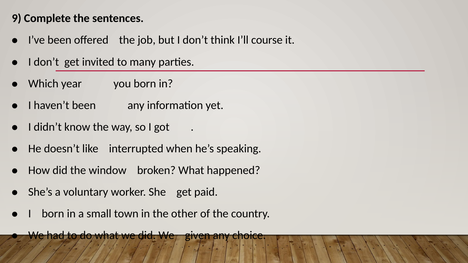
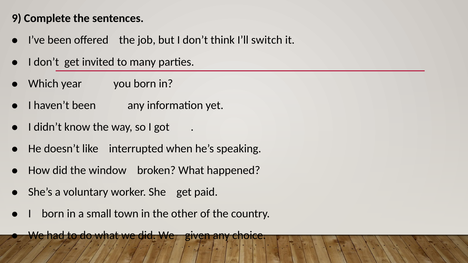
course: course -> switch
